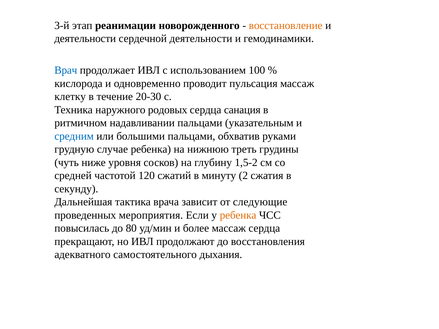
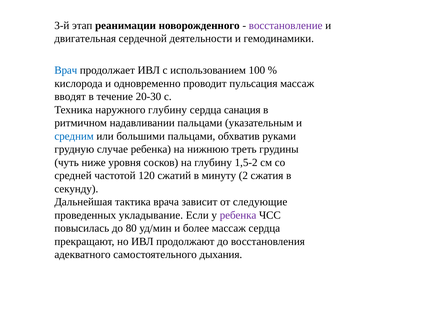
восстановление colour: orange -> purple
деятельности at (85, 39): деятельности -> двигательная
клетку: клетку -> вводят
наружного родовых: родовых -> глубину
мероприятия: мероприятия -> укладывание
ребенка at (238, 215) colour: orange -> purple
